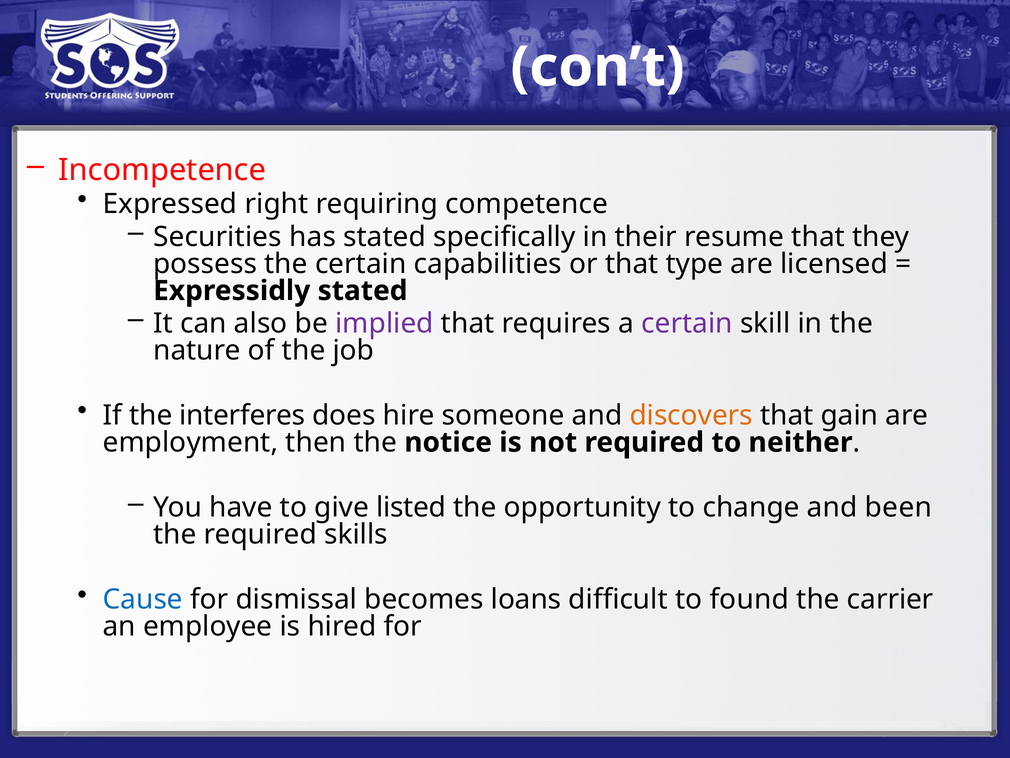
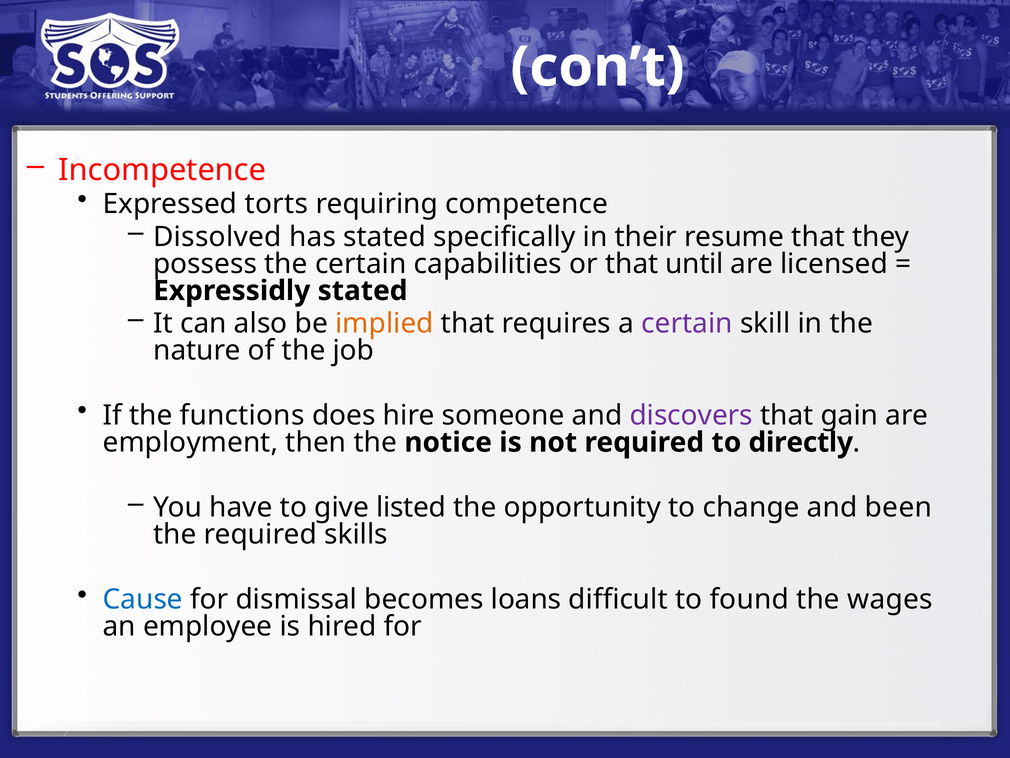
right: right -> torts
Securities: Securities -> Dissolved
type: type -> until
implied colour: purple -> orange
interferes: interferes -> functions
discovers colour: orange -> purple
neither: neither -> directly
carrier: carrier -> wages
